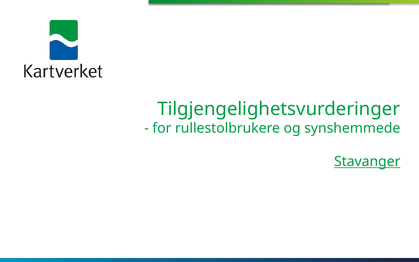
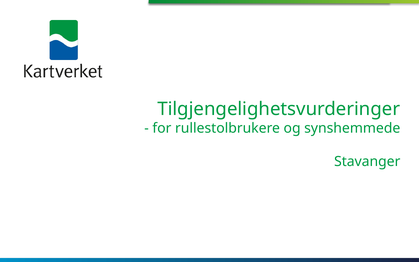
Stavanger underline: present -> none
